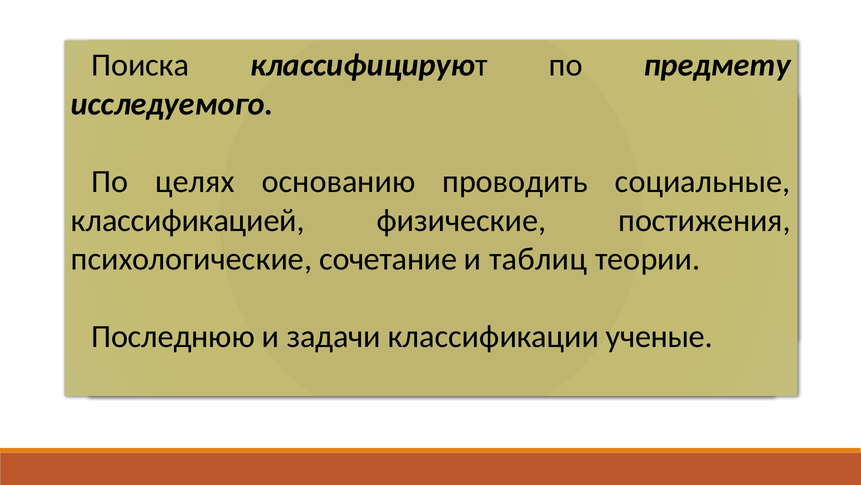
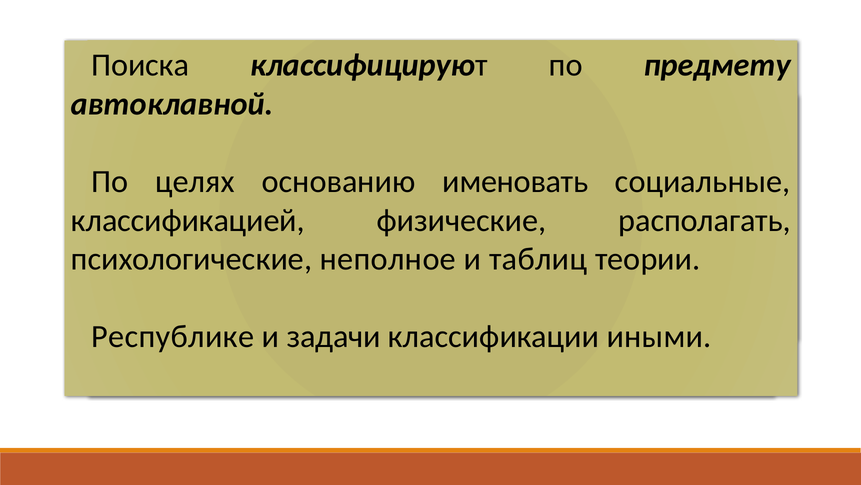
исследуемого: исследуемого -> автоклавной
проводить: проводить -> именовать
постижения: постижения -> располагать
сочетание: сочетание -> неполное
Последнюю: Последнюю -> Республике
ученые: ученые -> иными
